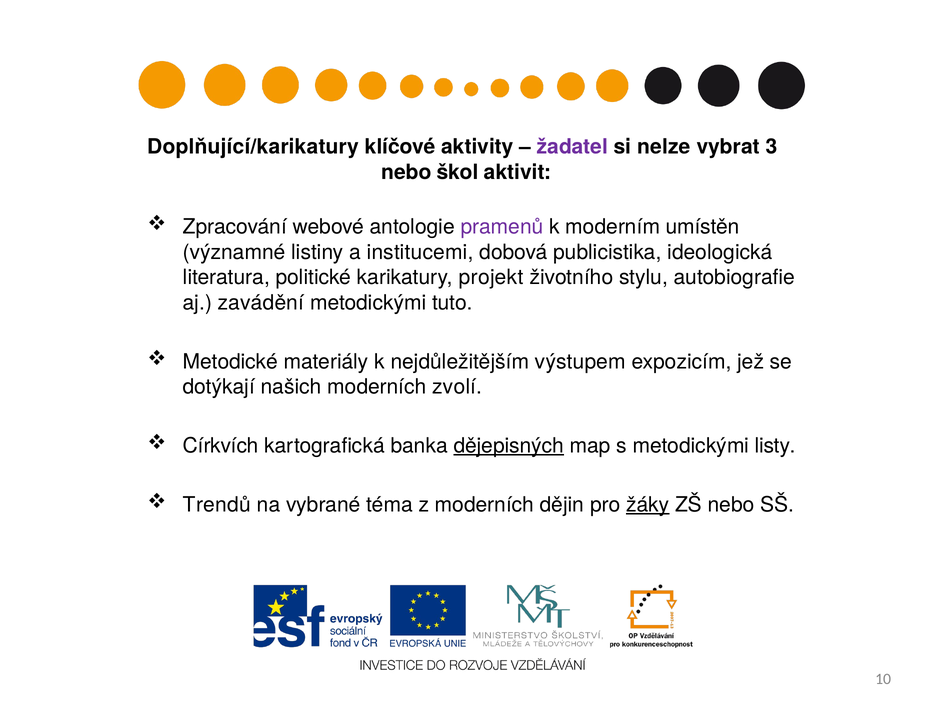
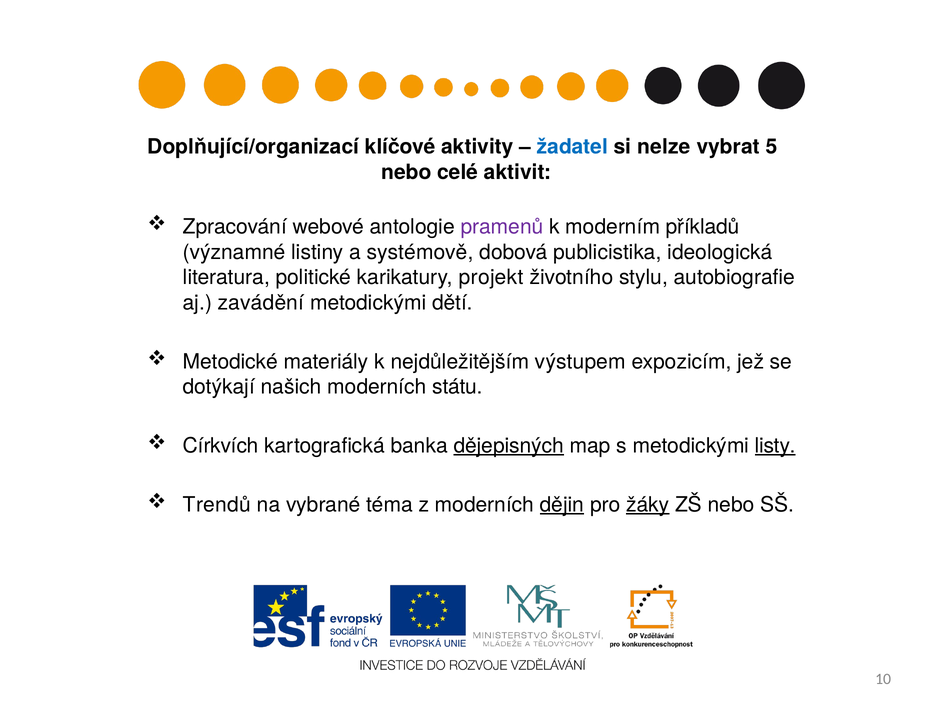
Doplňující/karikatury: Doplňující/karikatury -> Doplňující/organizací
žadatel colour: purple -> blue
3: 3 -> 5
škol: škol -> celé
umístěn: umístěn -> příkladů
institucemi: institucemi -> systémově
tuto: tuto -> dětí
zvolí: zvolí -> státu
listy underline: none -> present
dějin underline: none -> present
